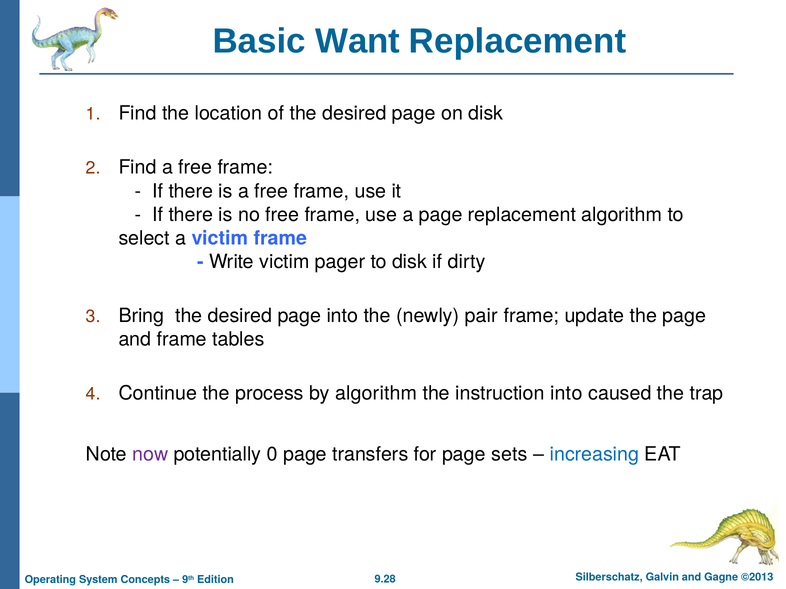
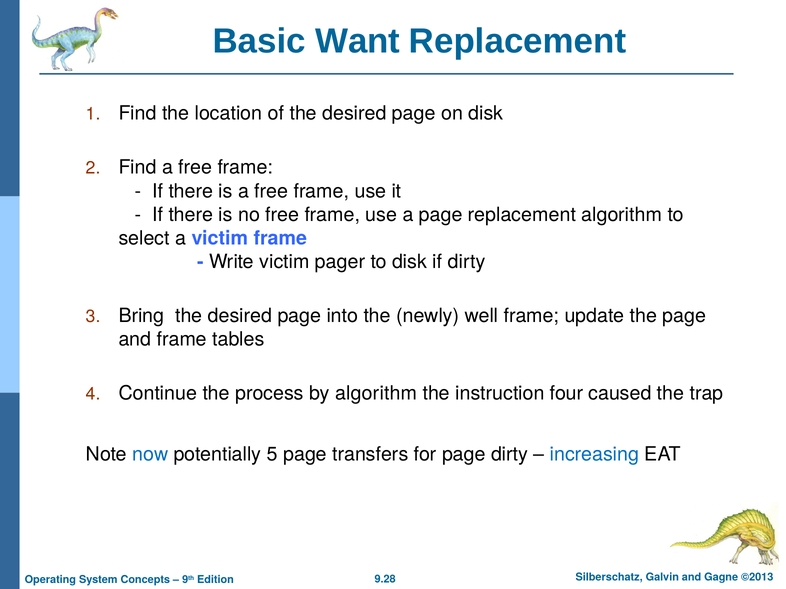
pair: pair -> well
instruction into: into -> four
now colour: purple -> blue
0: 0 -> 5
page sets: sets -> dirty
